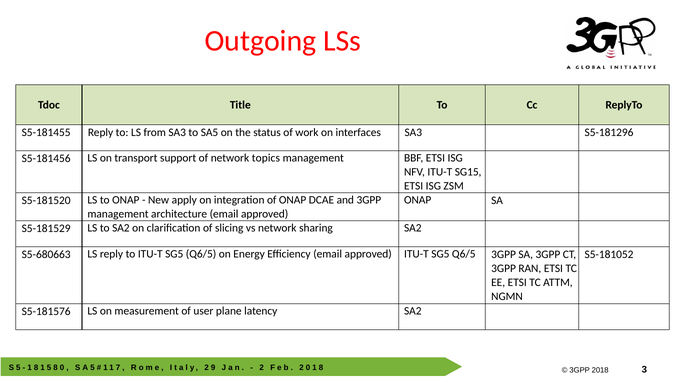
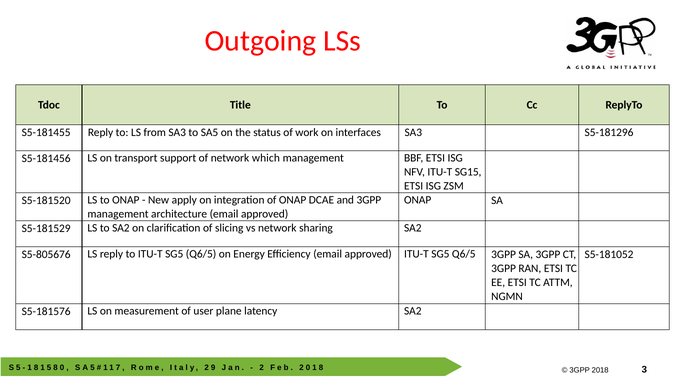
topics: topics -> which
S5-680663: S5-680663 -> S5-805676
